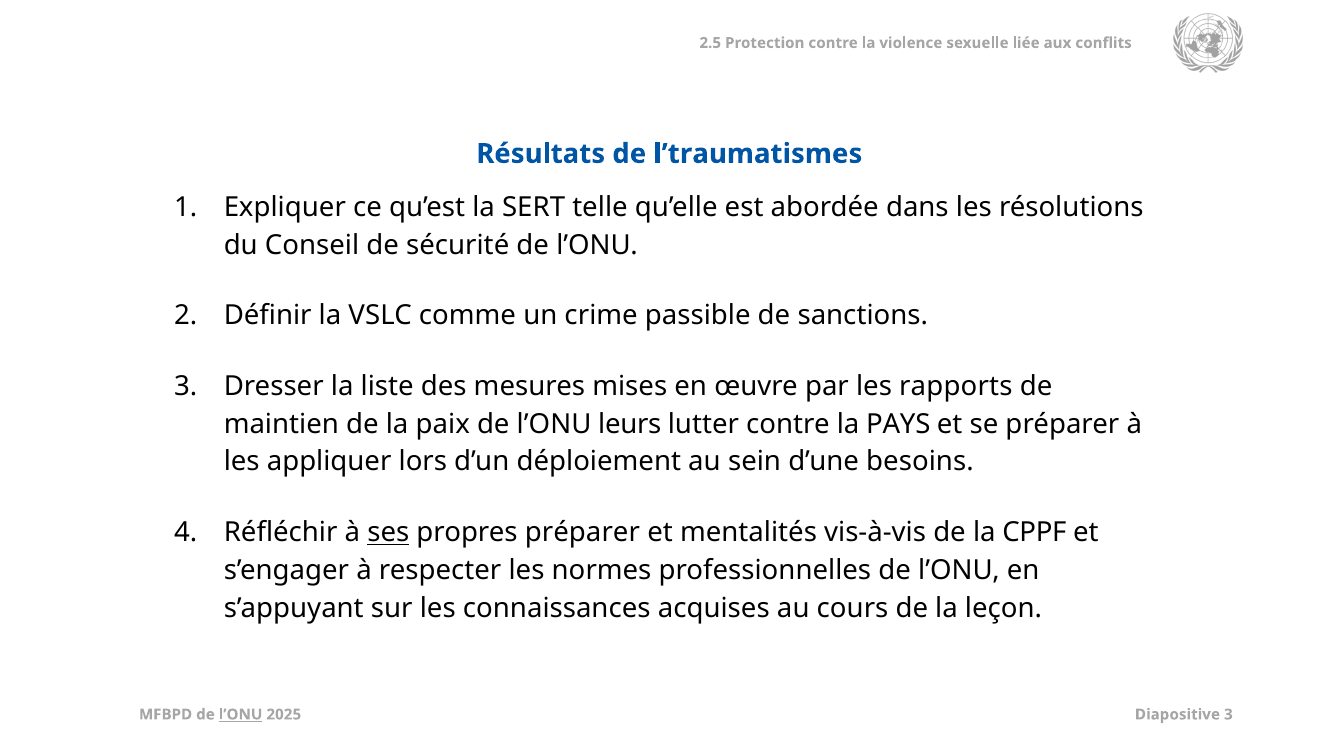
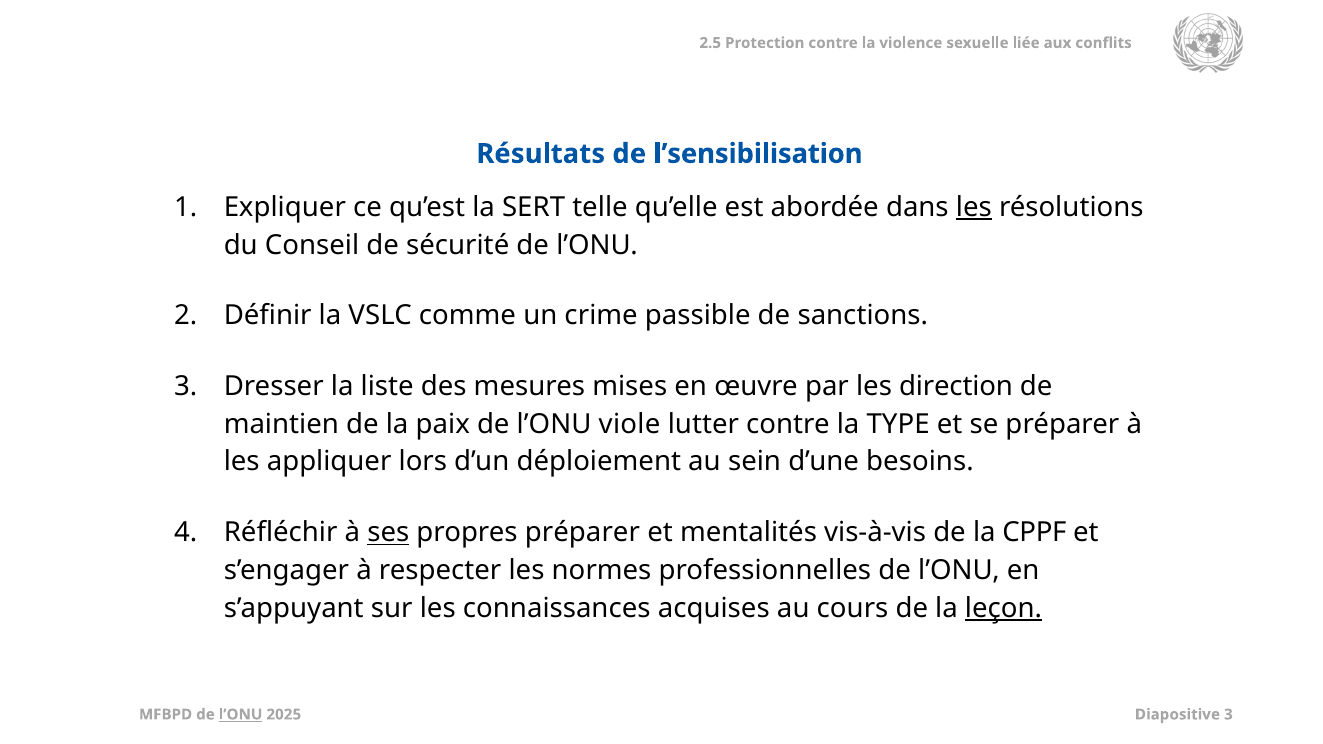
l’traumatismes: l’traumatismes -> l’sensibilisation
les at (974, 207) underline: none -> present
rapports: rapports -> direction
leurs: leurs -> viole
PAYS: PAYS -> TYPE
leçon underline: none -> present
